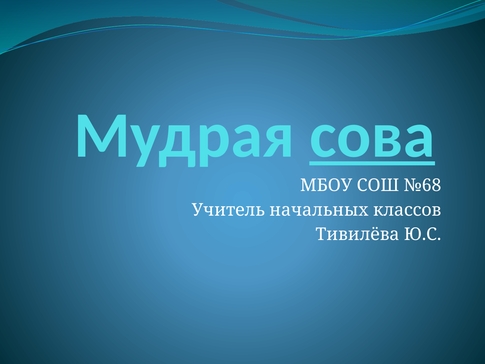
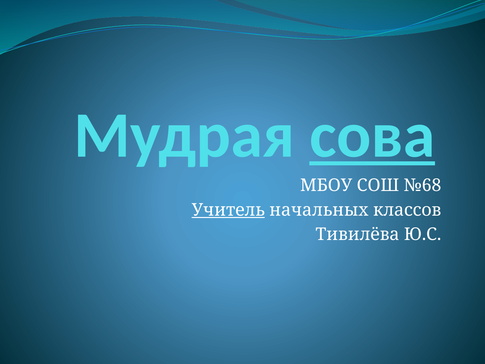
Учитель underline: none -> present
